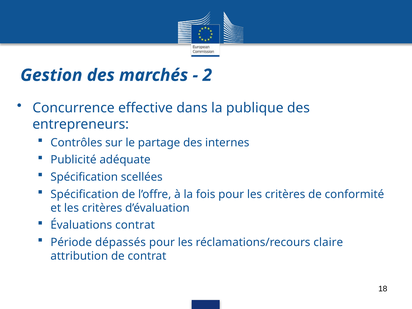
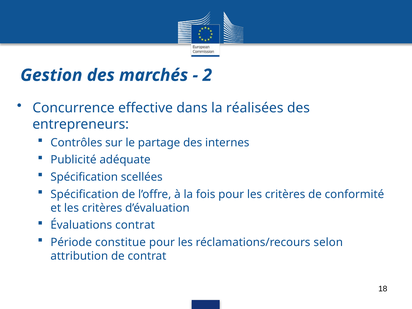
publique: publique -> réalisées
dépassés: dépassés -> constitue
claire: claire -> selon
